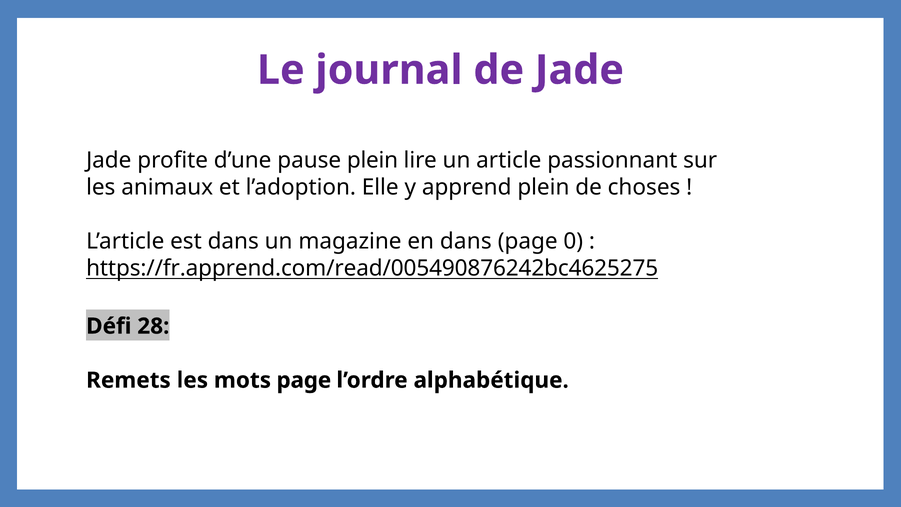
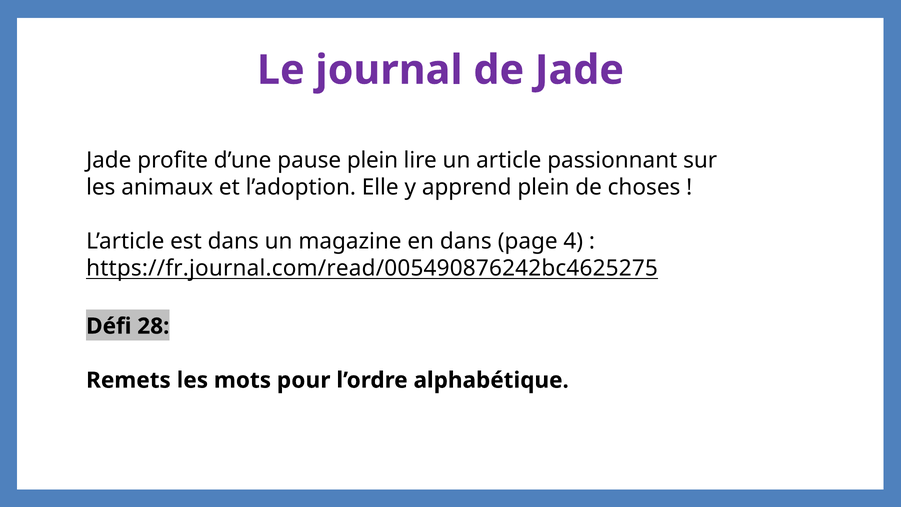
0: 0 -> 4
https://fr.apprend.com/read/005490876242bc4625275: https://fr.apprend.com/read/005490876242bc4625275 -> https://fr.journal.com/read/005490876242bc4625275
mots page: page -> pour
